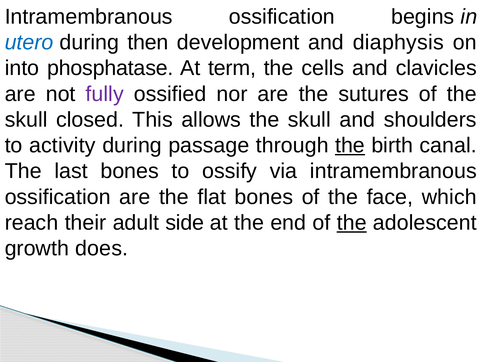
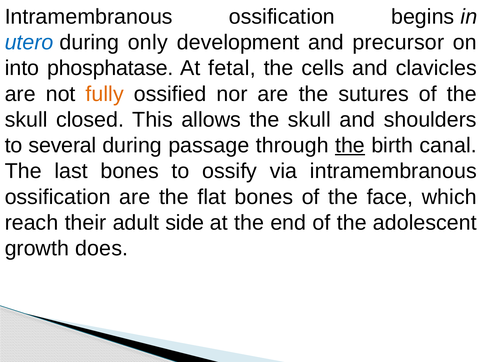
then: then -> only
diaphysis: diaphysis -> precursor
term: term -> fetal
fully colour: purple -> orange
activity: activity -> several
the at (352, 222) underline: present -> none
